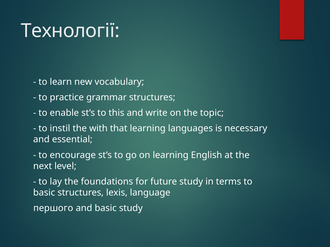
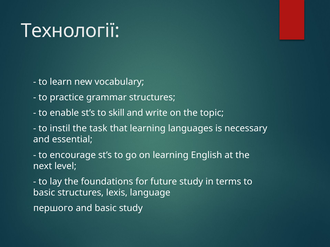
this: this -> skill
with: with -> task
